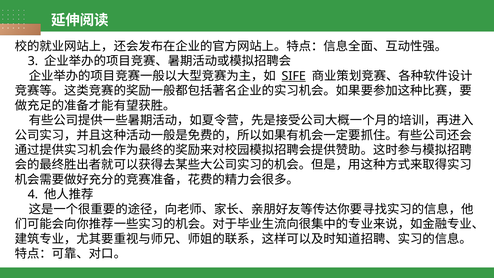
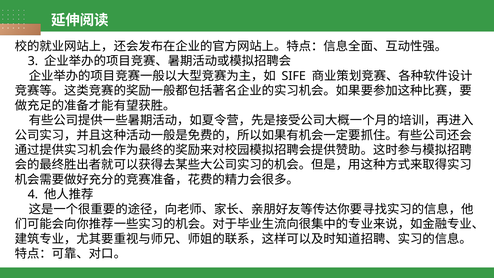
SIFE underline: present -> none
